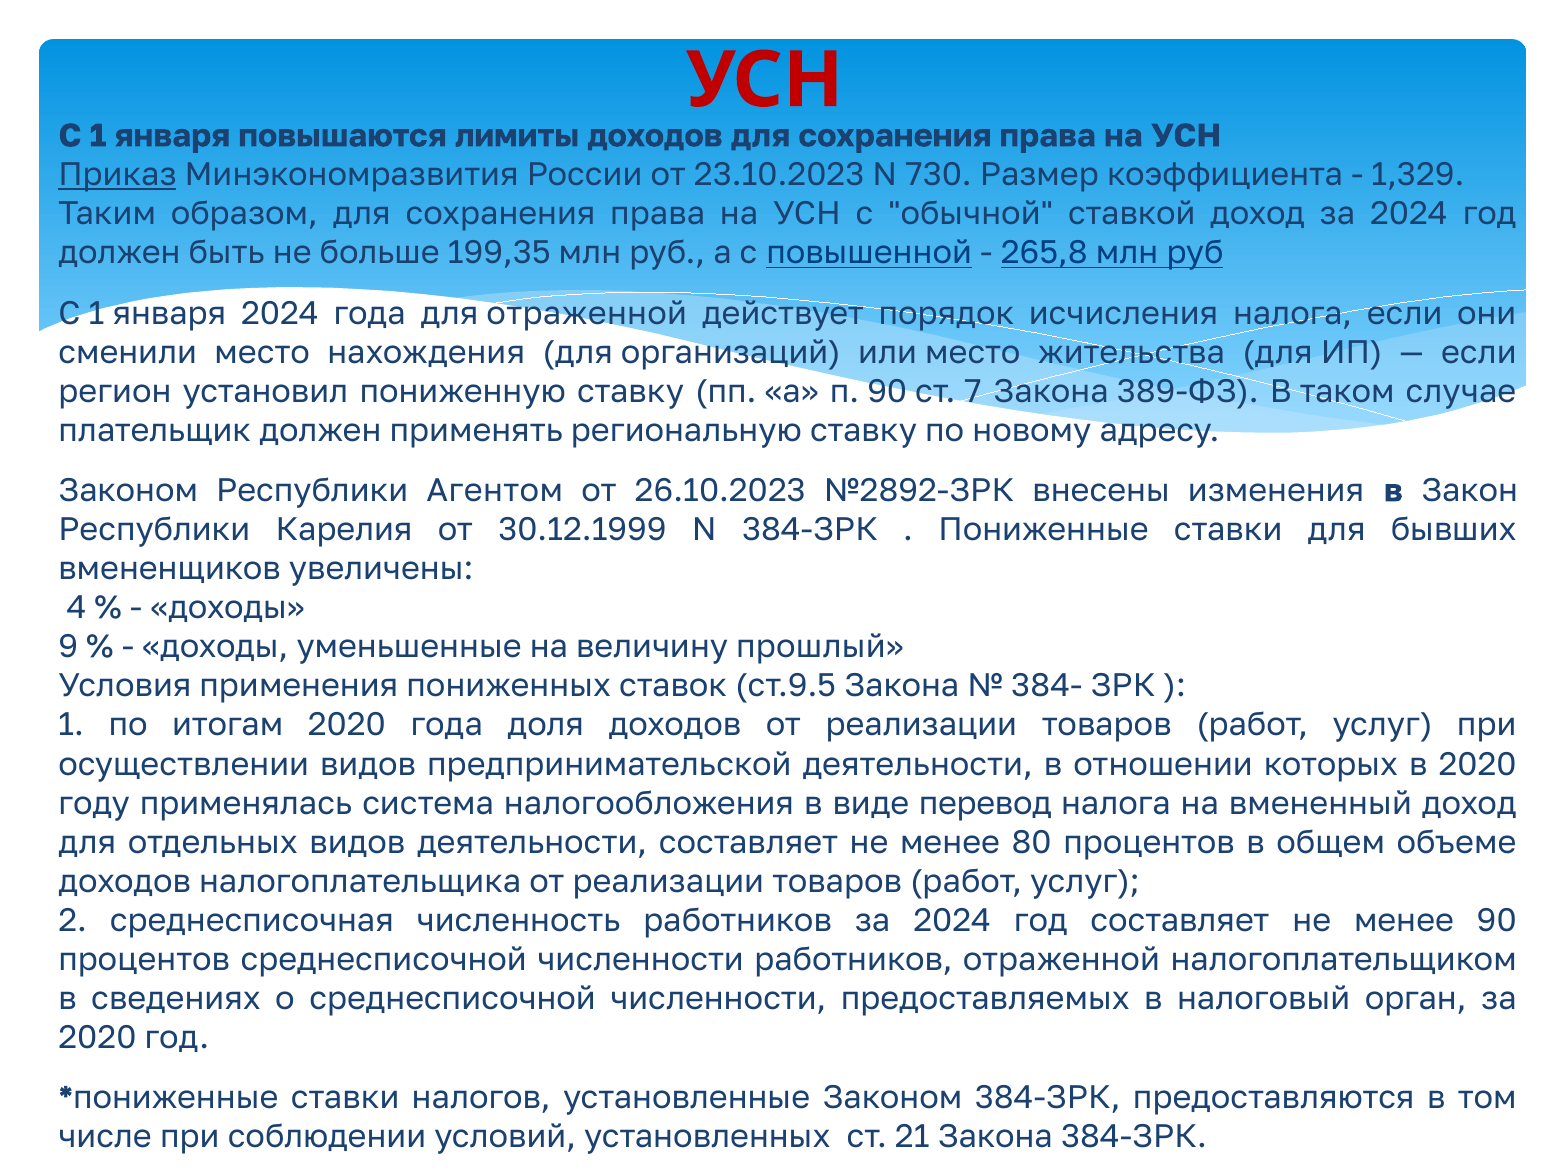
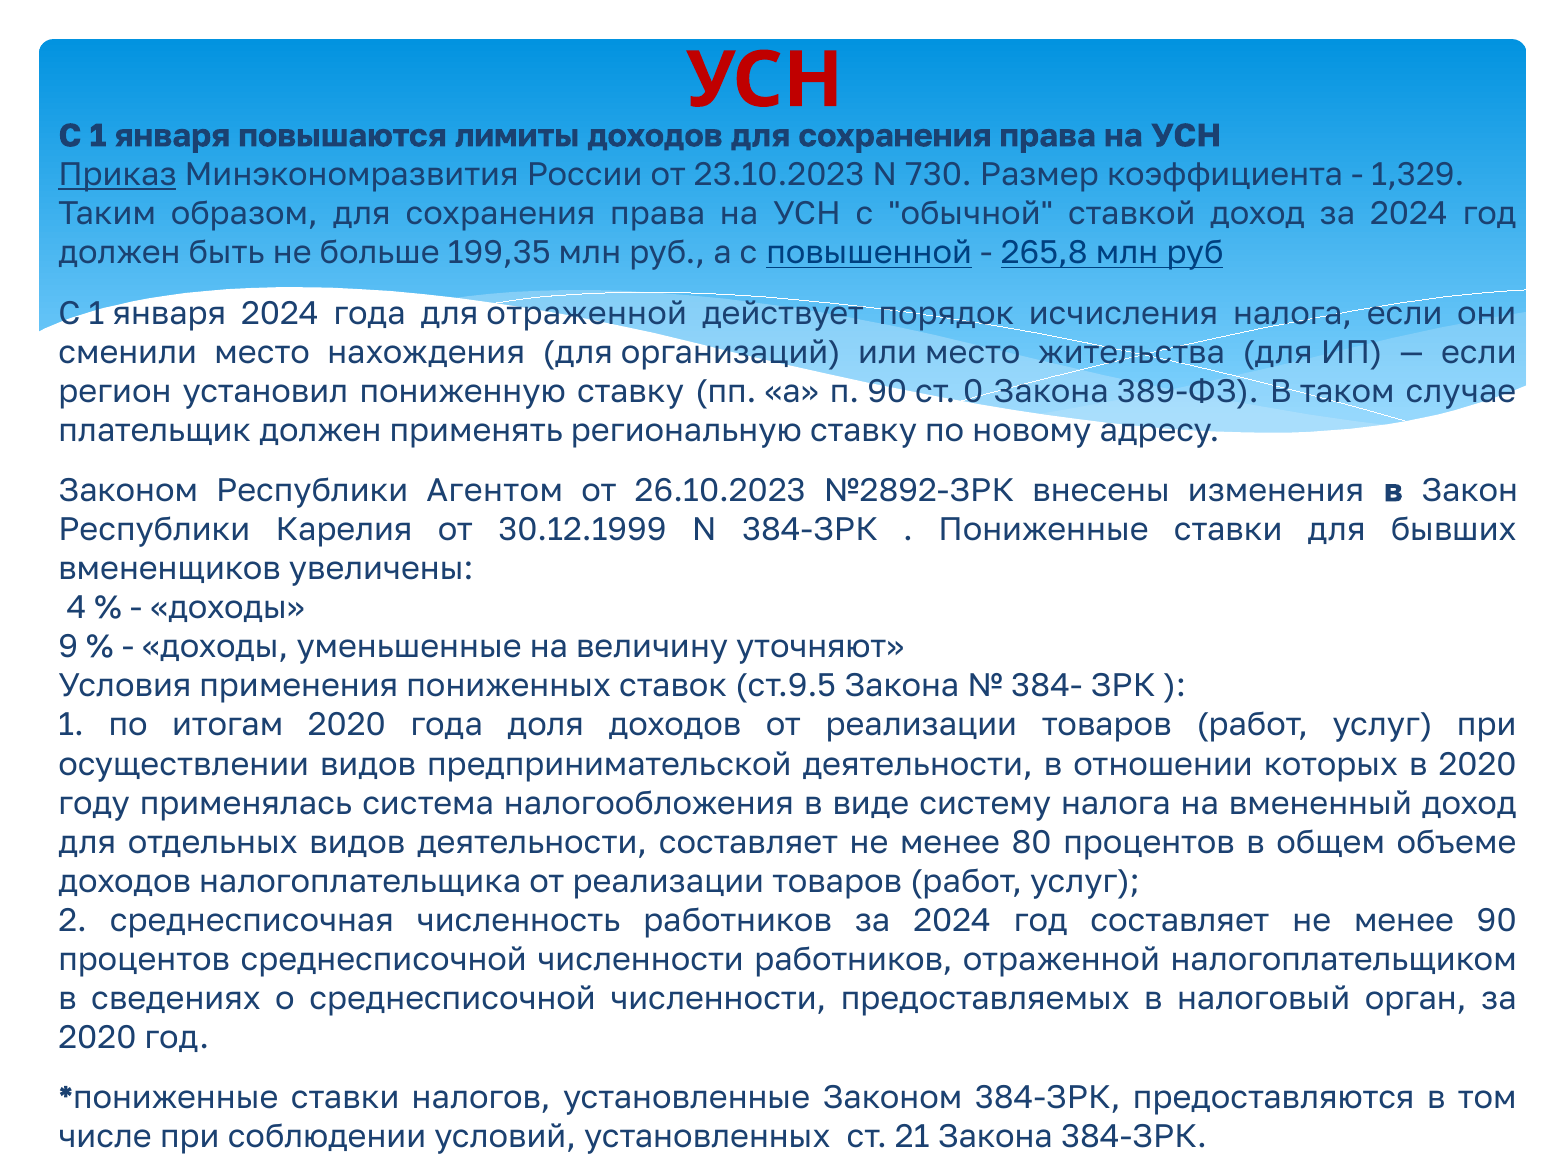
7: 7 -> 0
прошлый: прошлый -> уточняют
перевод: перевод -> систему
